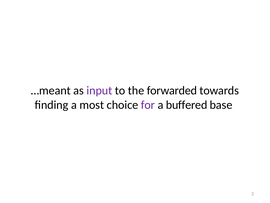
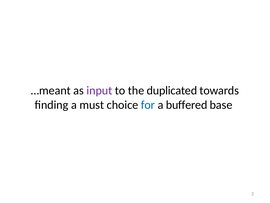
forwarded: forwarded -> duplicated
most: most -> must
for colour: purple -> blue
